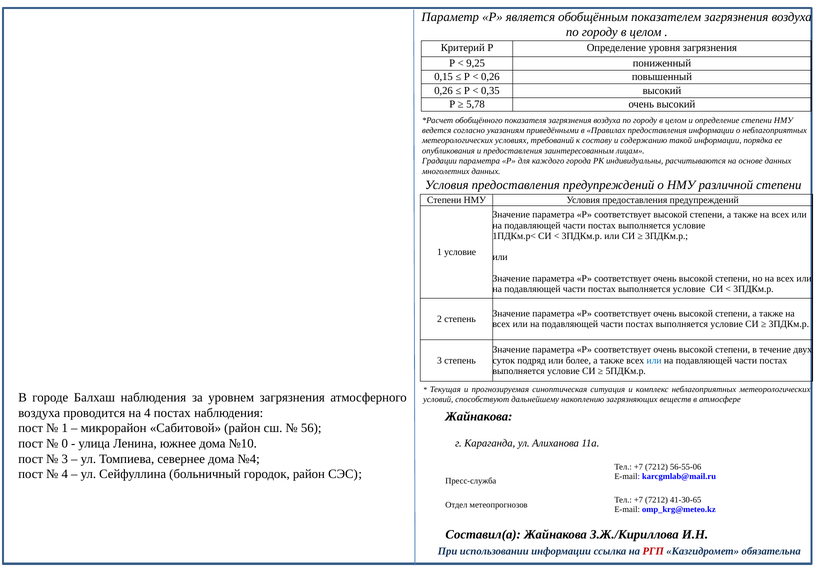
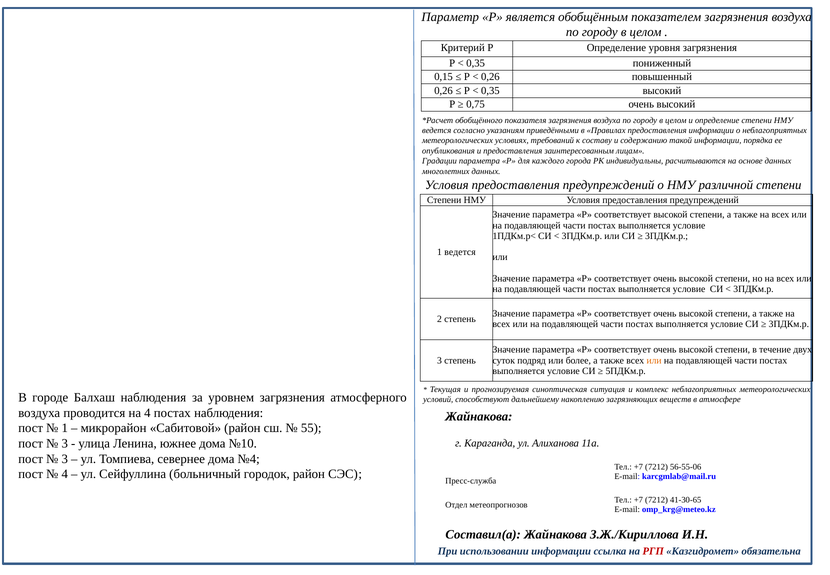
9,25 at (476, 63): 9,25 -> 0,35
5,78: 5,78 -> 0,75
1 условие: условие -> ведется
или at (654, 360) colour: blue -> orange
56: 56 -> 55
0 at (65, 443): 0 -> 3
